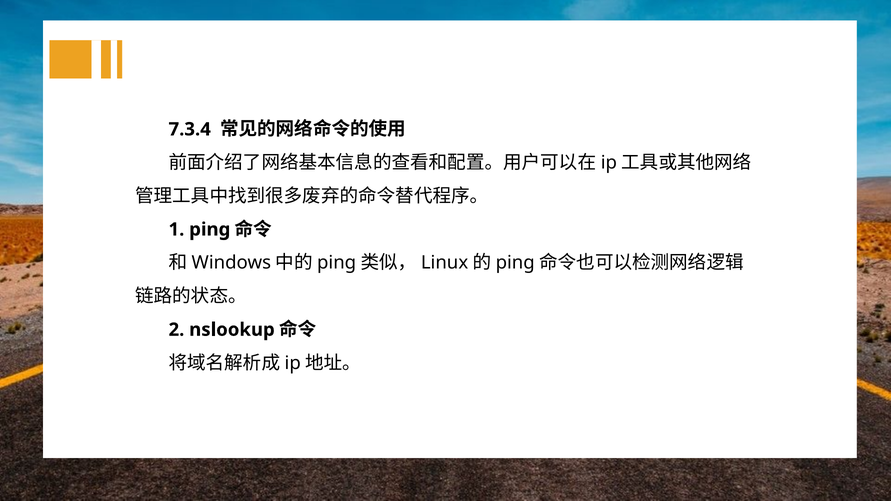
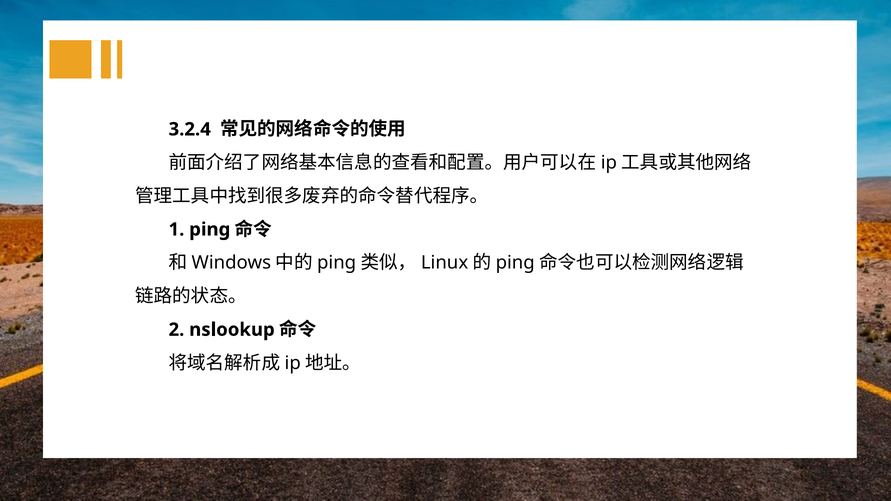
7.3.4: 7.3.4 -> 3.2.4
